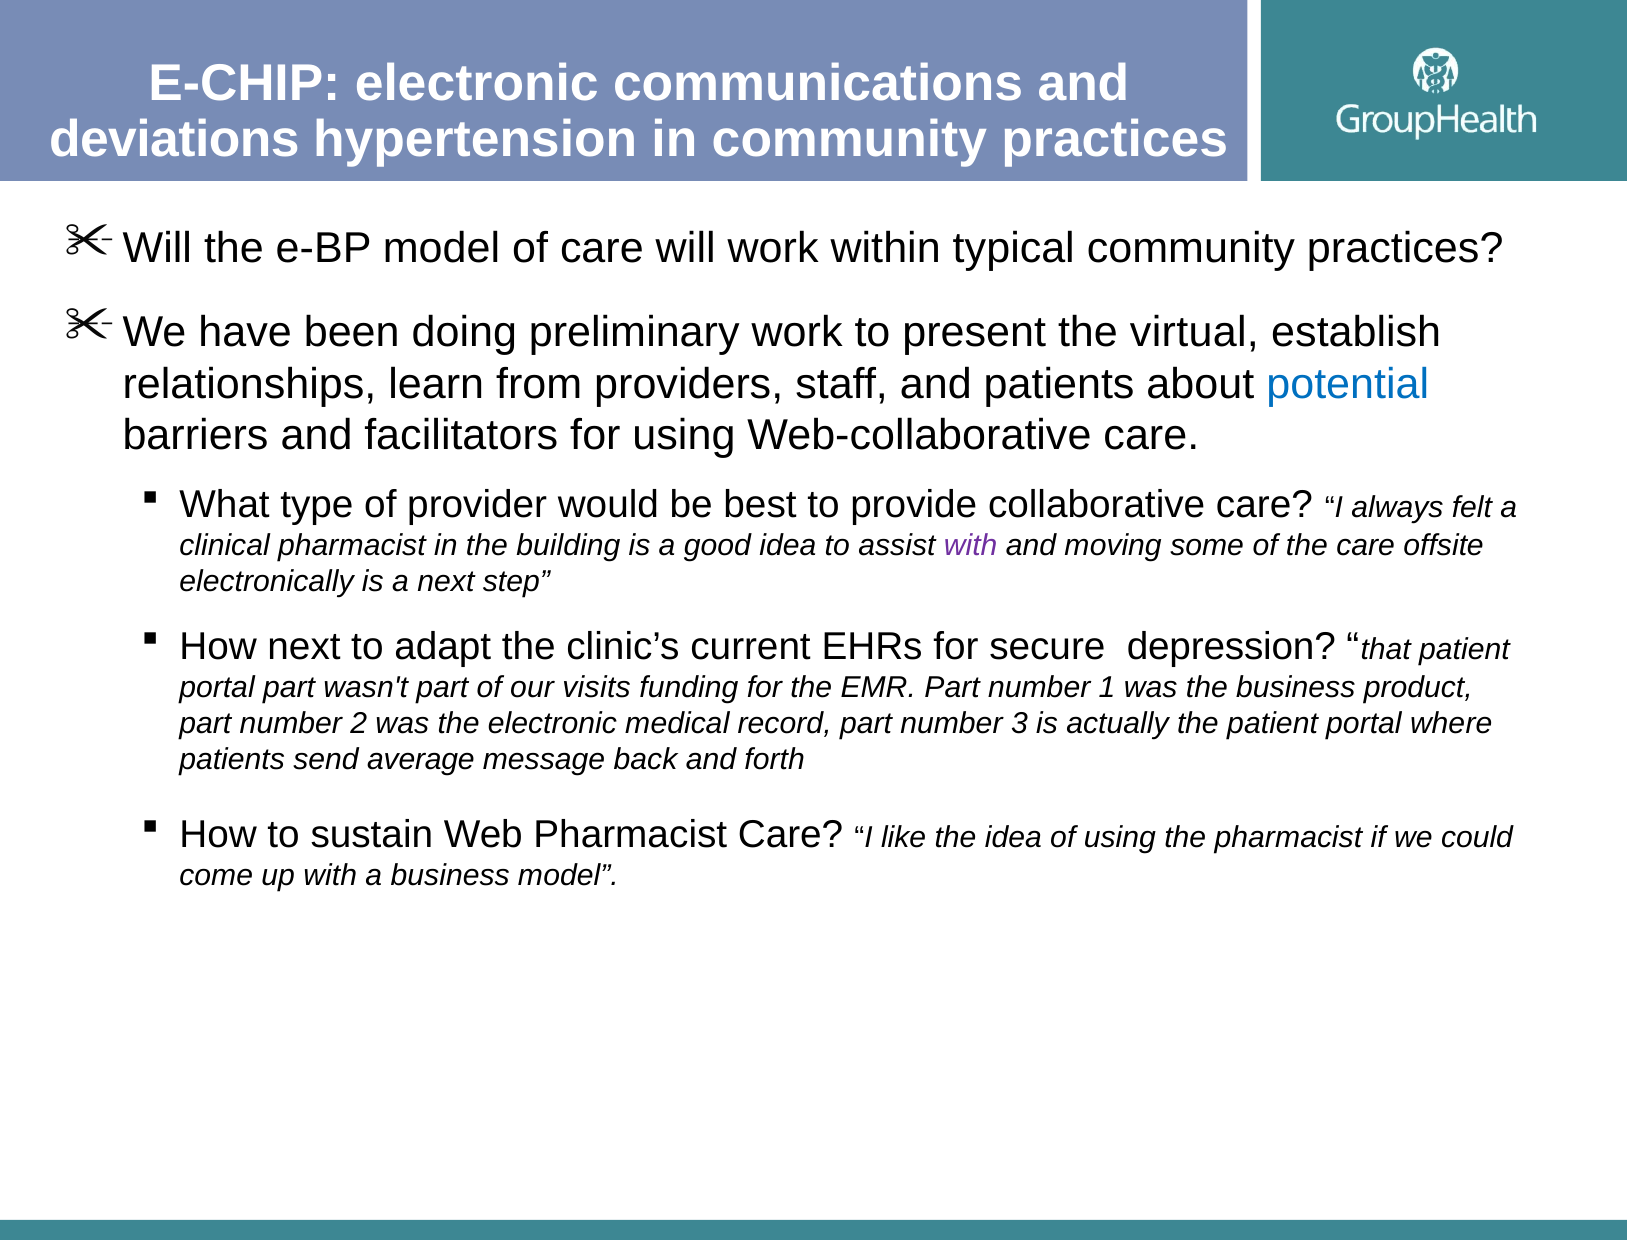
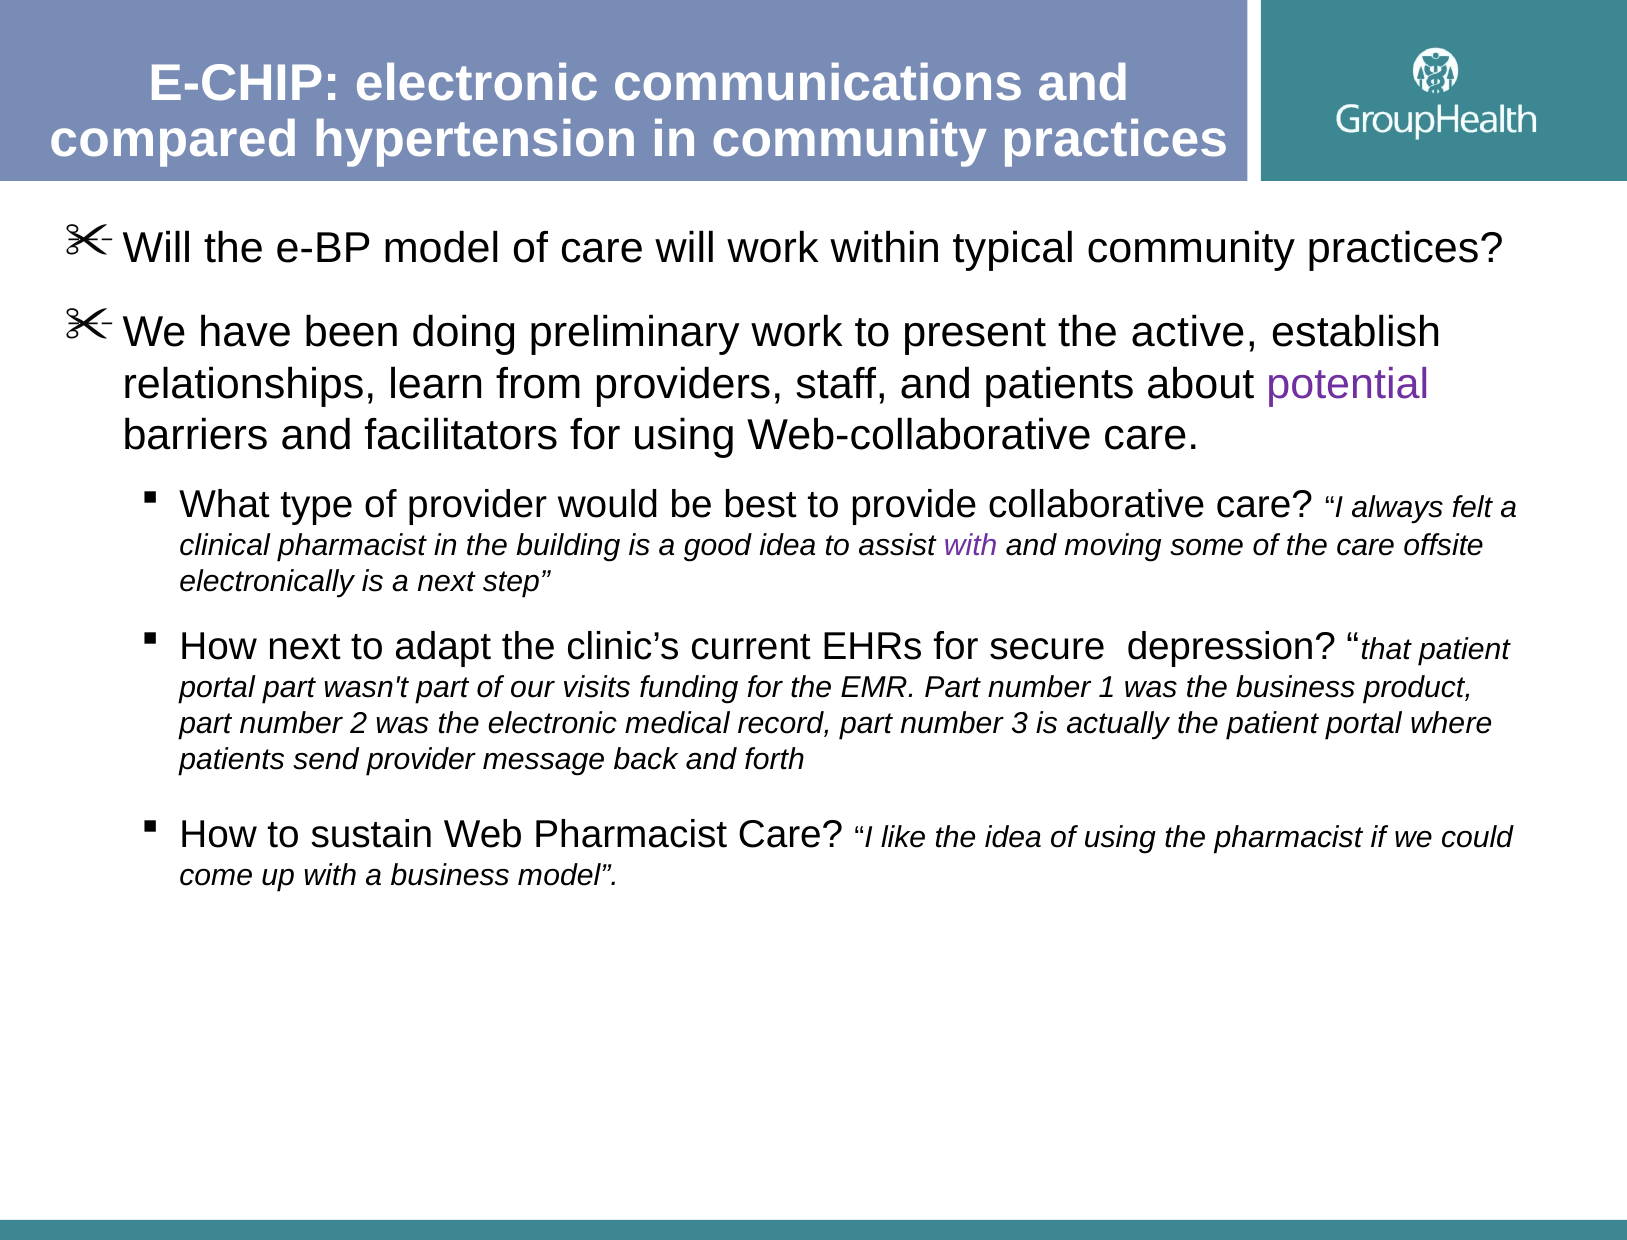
deviations: deviations -> compared
virtual: virtual -> active
potential colour: blue -> purple
send average: average -> provider
